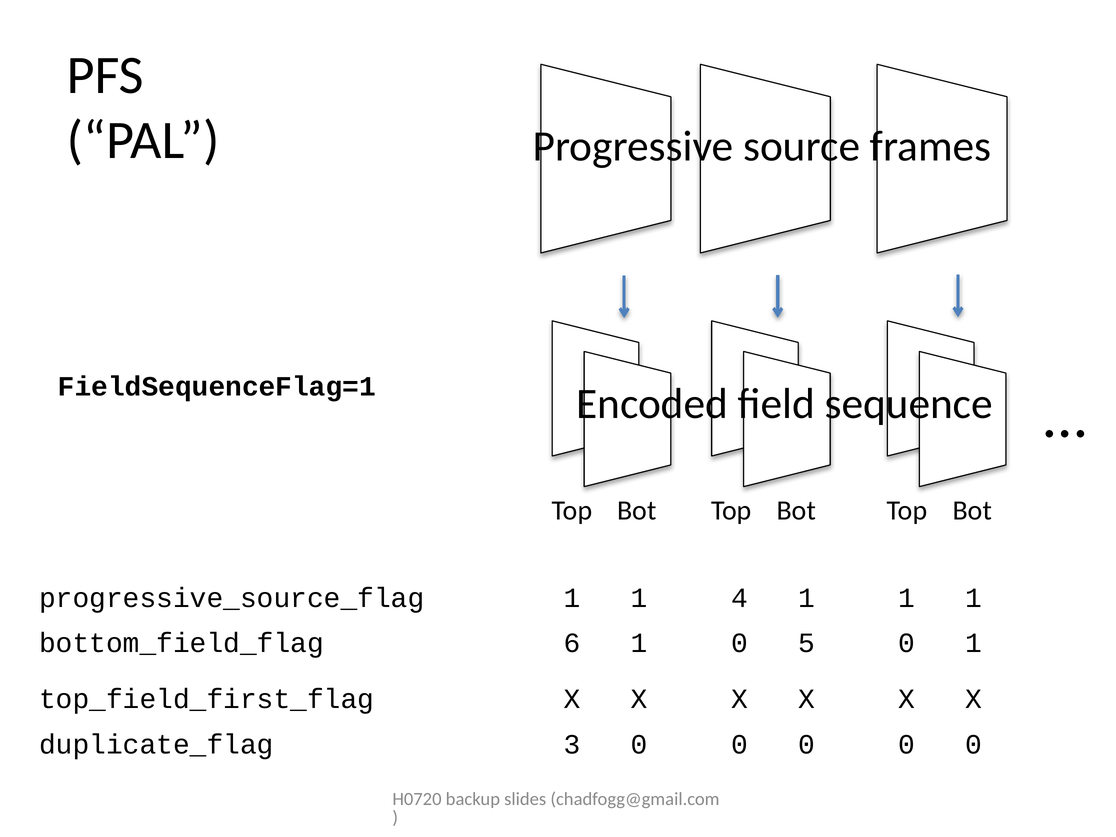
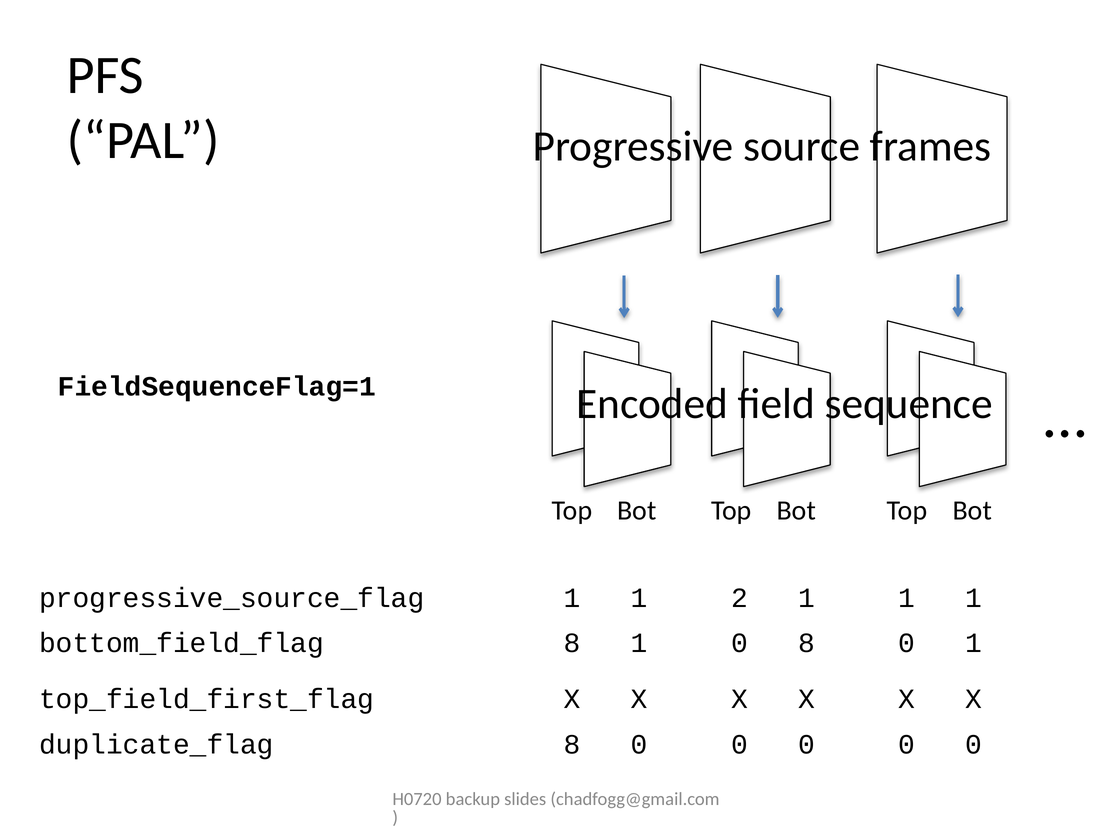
4: 4 -> 2
6 at (572, 643): 6 -> 8
0 5: 5 -> 8
3 at (572, 744): 3 -> 8
